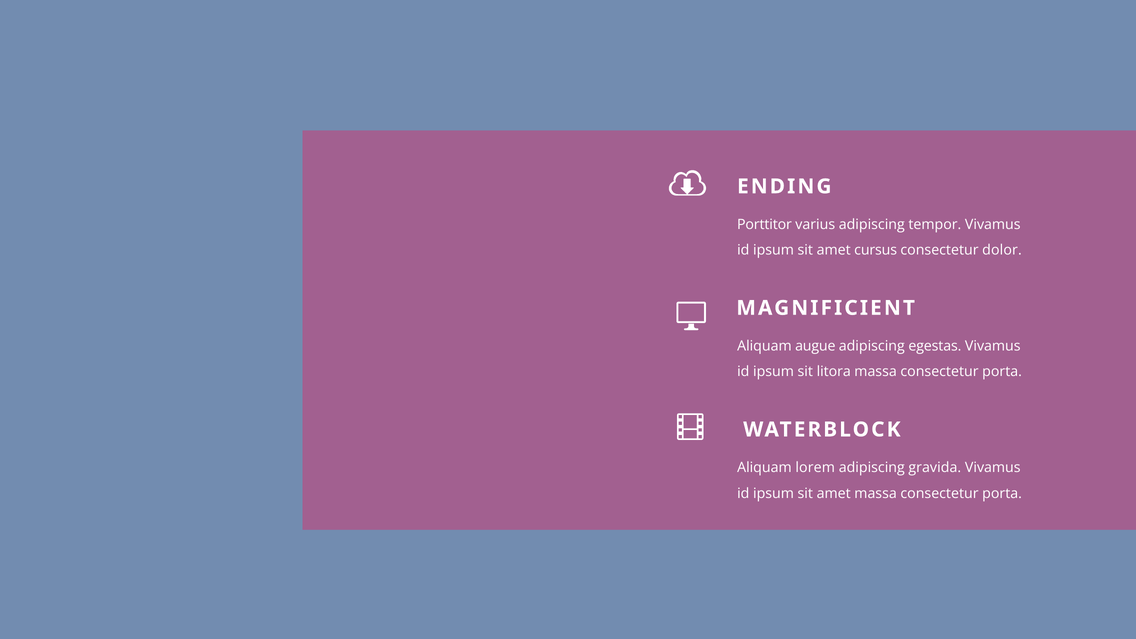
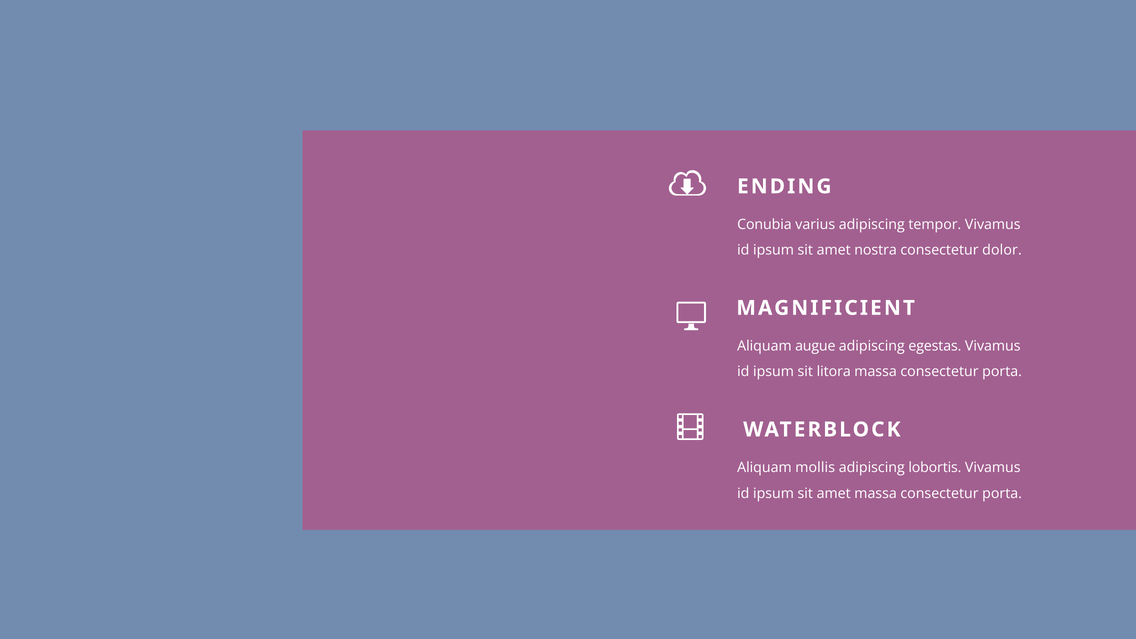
Porttitor: Porttitor -> Conubia
cursus: cursus -> nostra
lorem: lorem -> mollis
gravida: gravida -> lobortis
